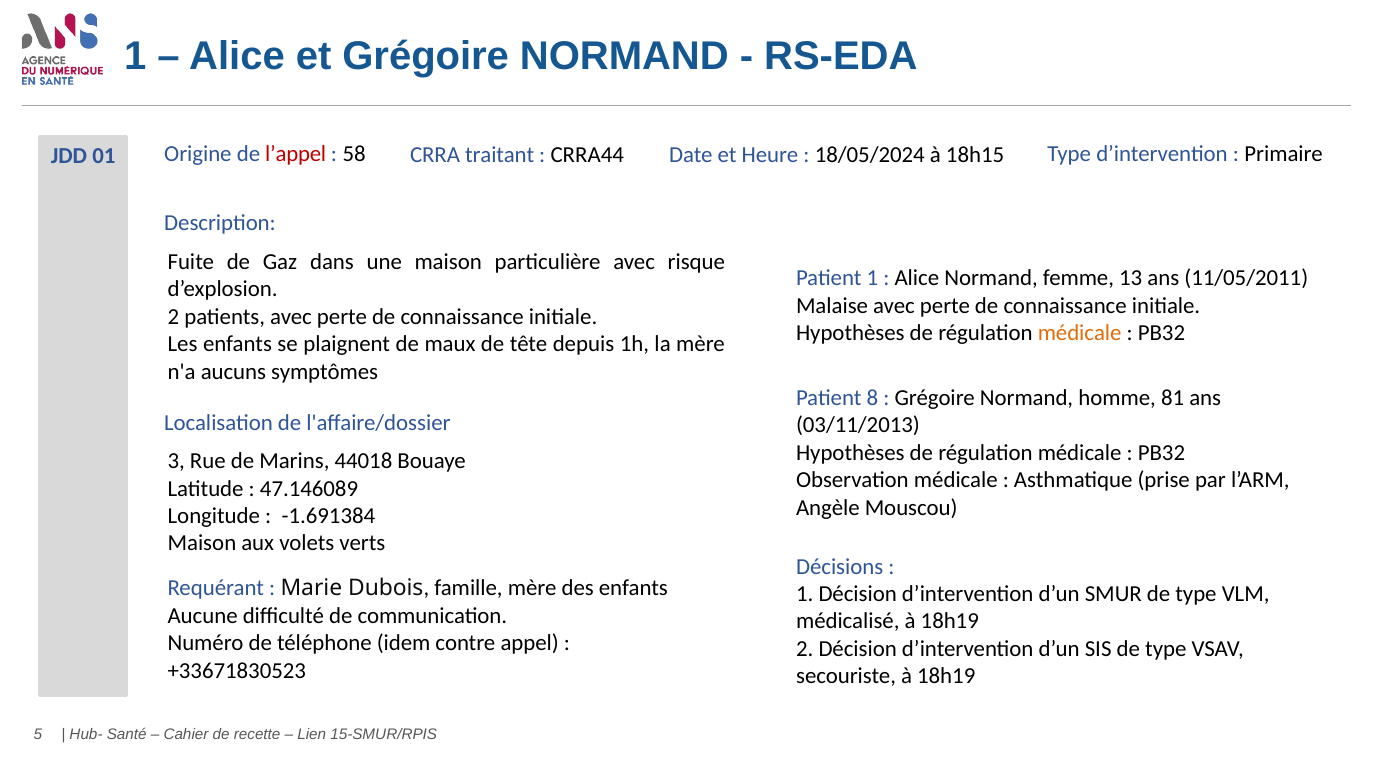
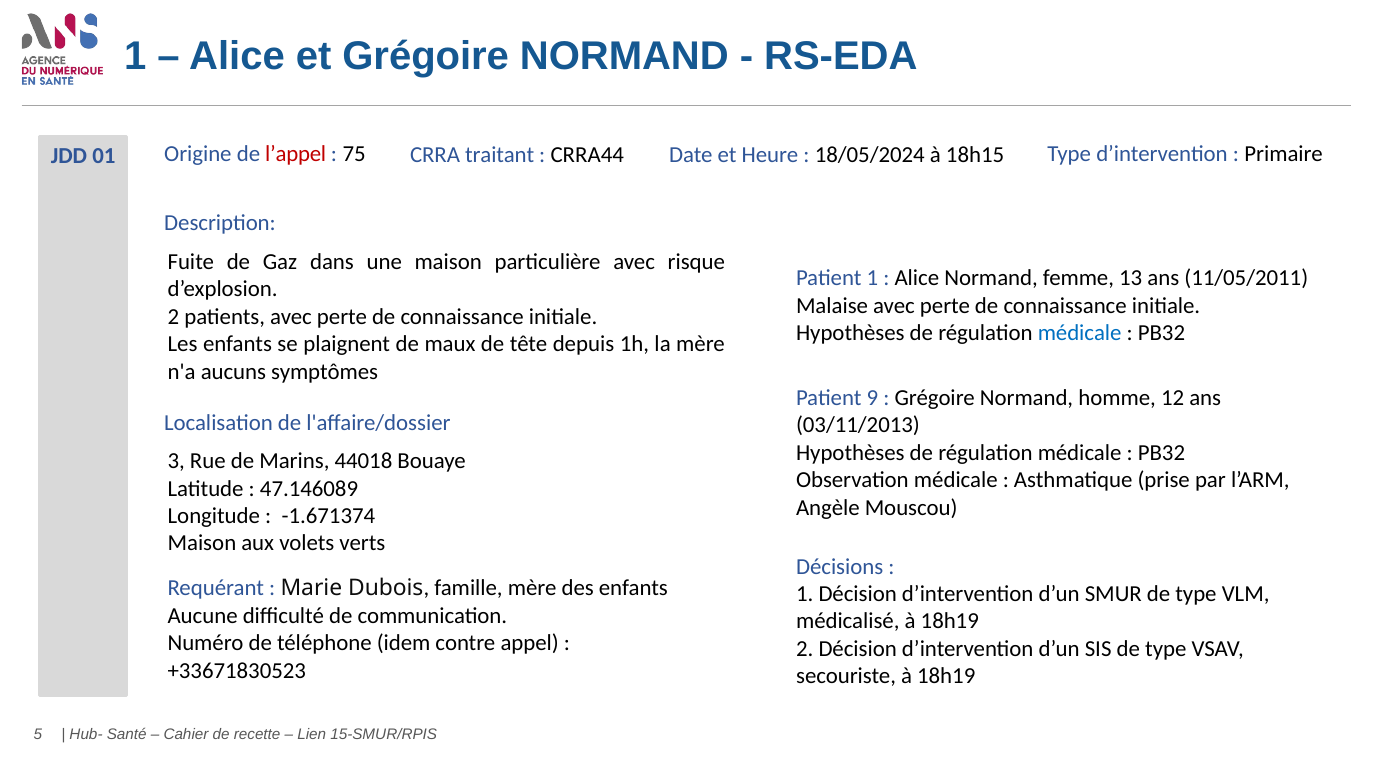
58: 58 -> 75
médicale at (1080, 333) colour: orange -> blue
8: 8 -> 9
81: 81 -> 12
-1.691384: -1.691384 -> -1.671374
